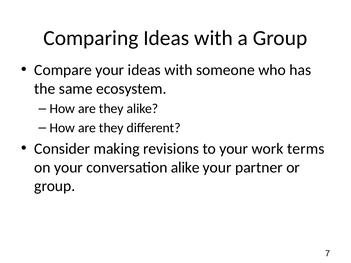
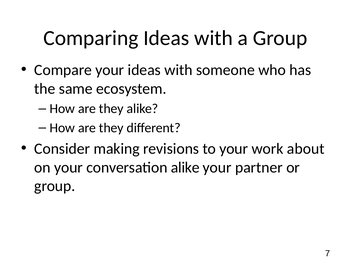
terms: terms -> about
